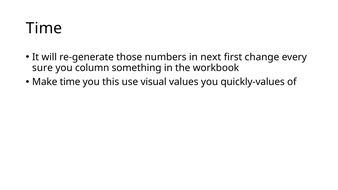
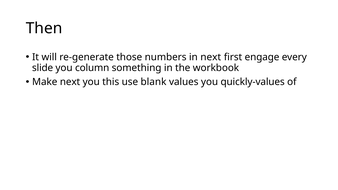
Time at (44, 28): Time -> Then
change: change -> engage
sure: sure -> slide
Make time: time -> next
visual: visual -> blank
